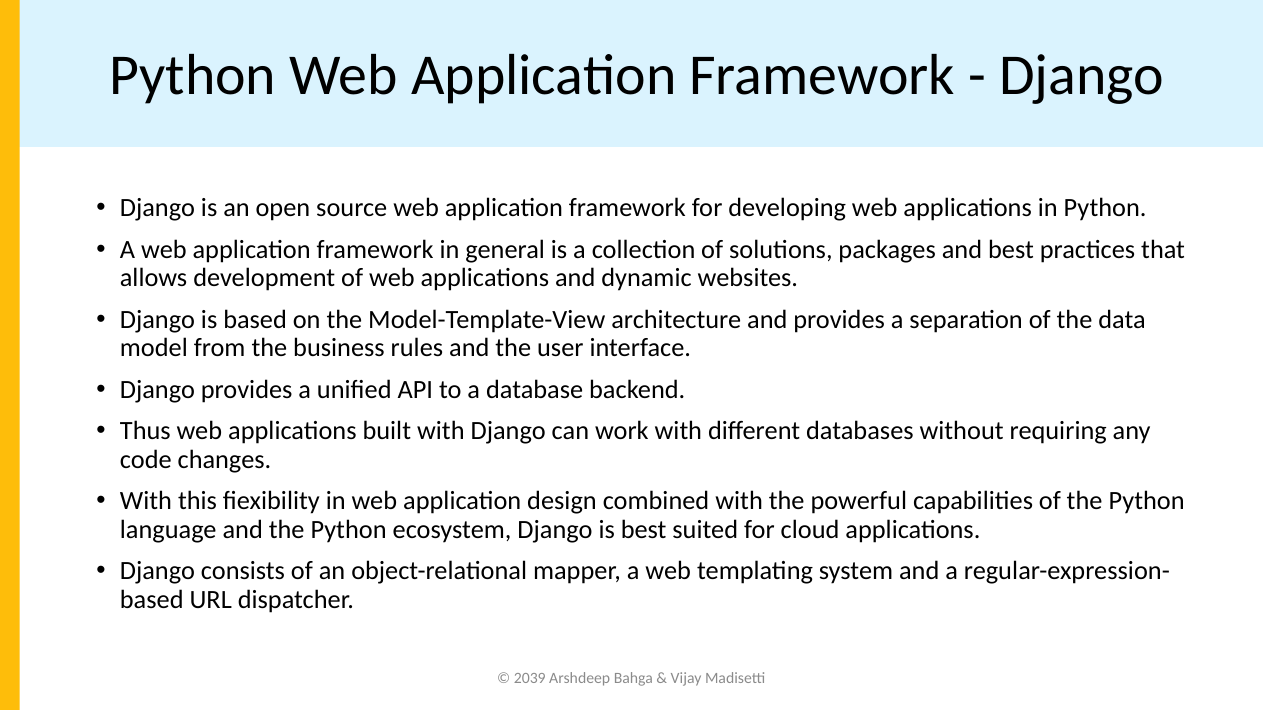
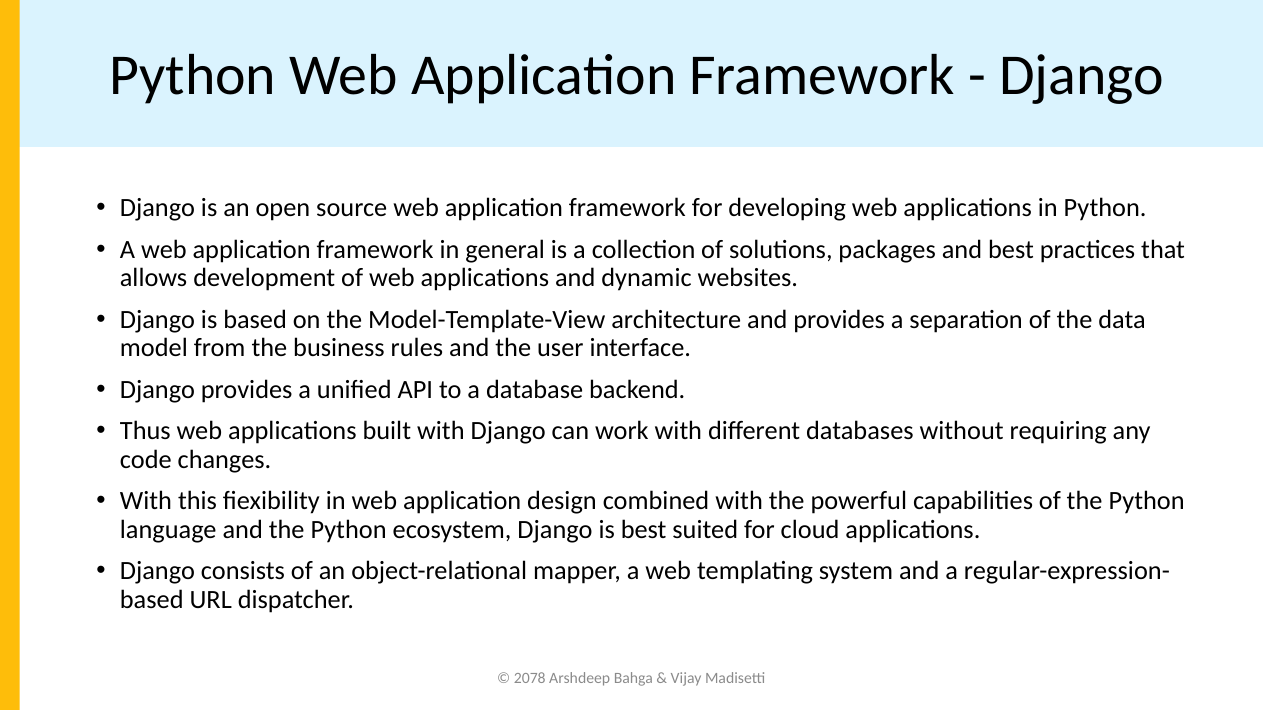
2039: 2039 -> 2078
